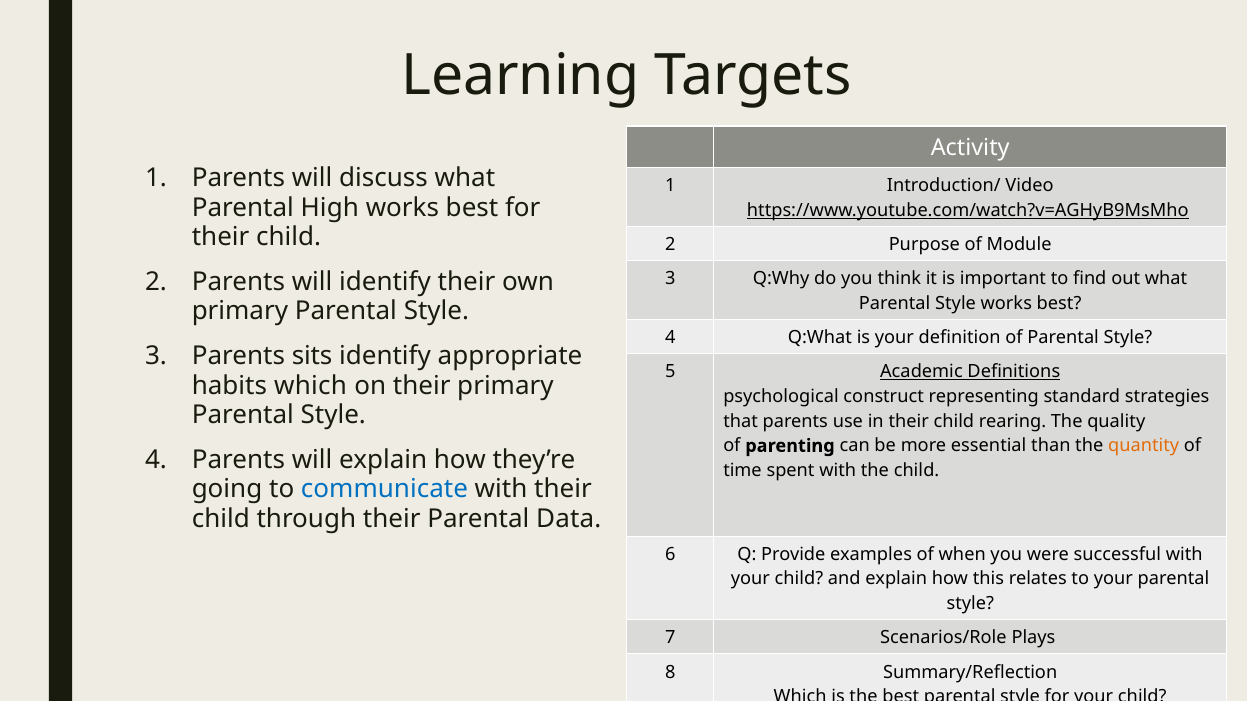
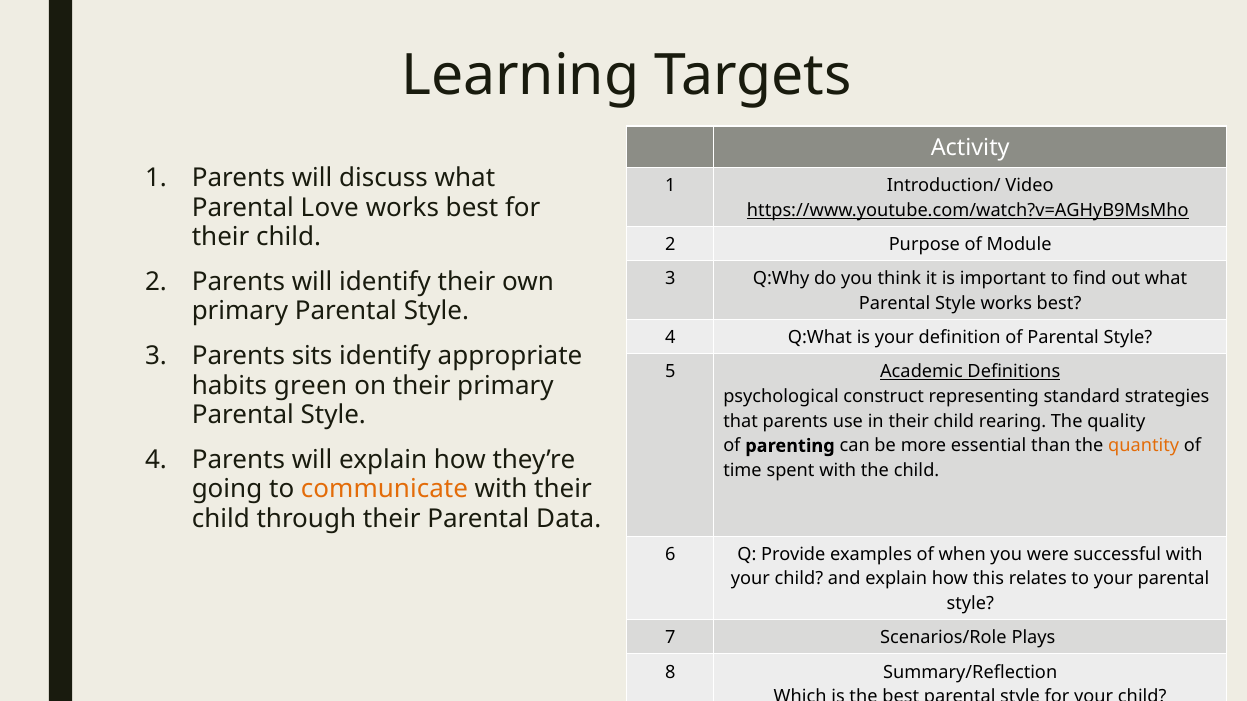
High: High -> Love
habits which: which -> green
communicate colour: blue -> orange
